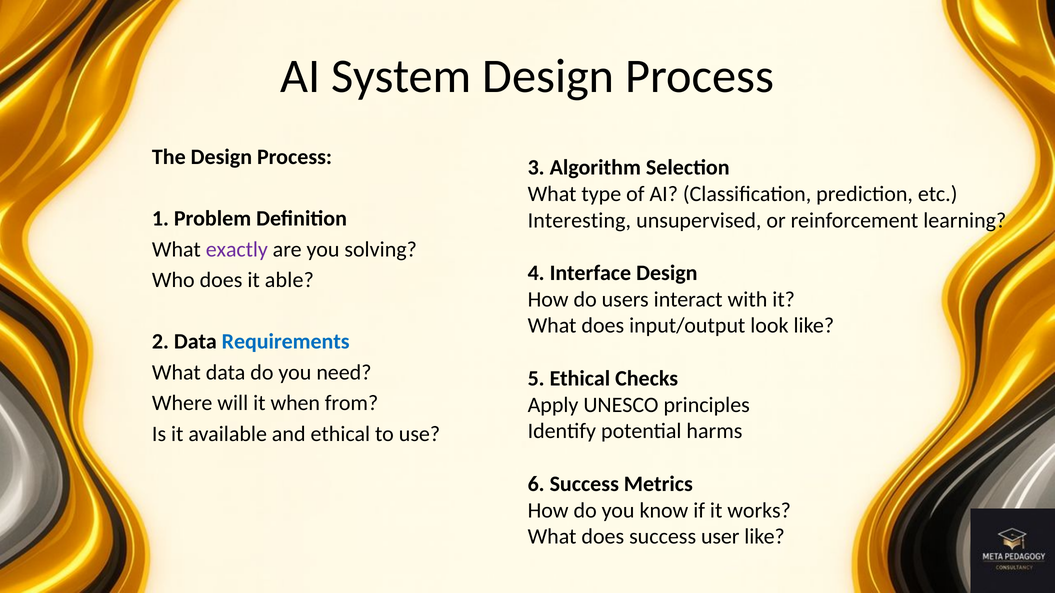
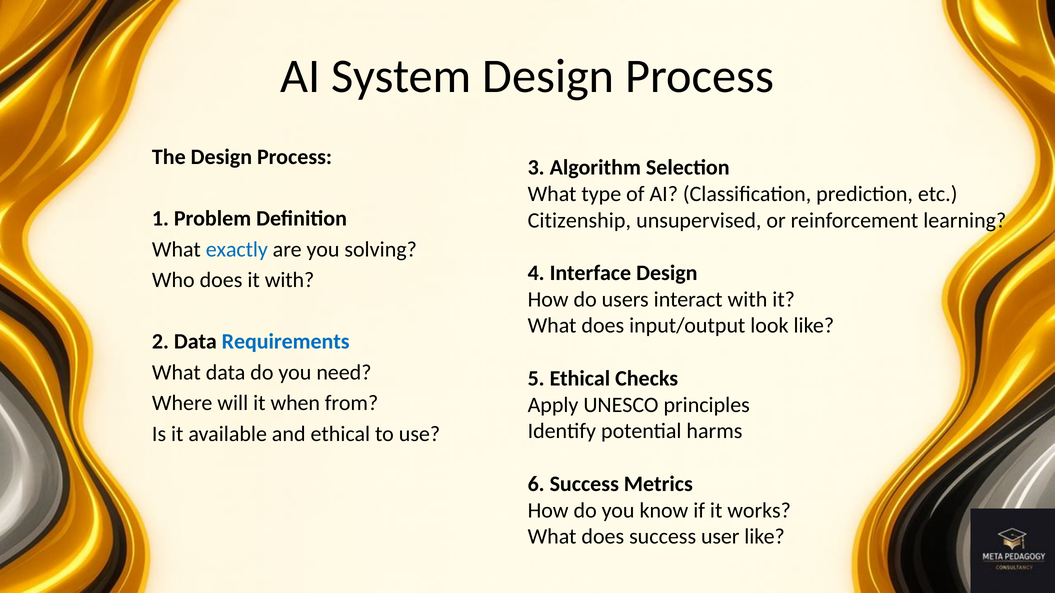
Interesting: Interesting -> Citizenship
exactly colour: purple -> blue
it able: able -> with
